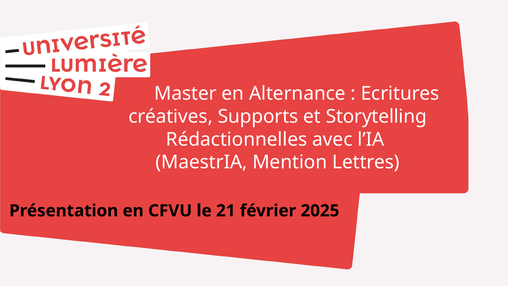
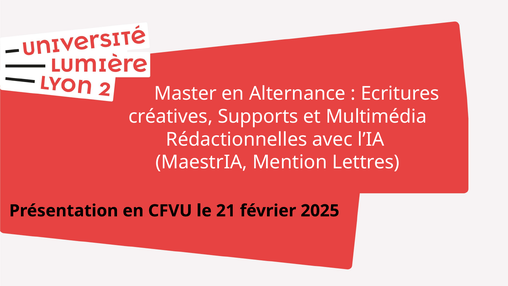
Storytelling: Storytelling -> Multimédia
